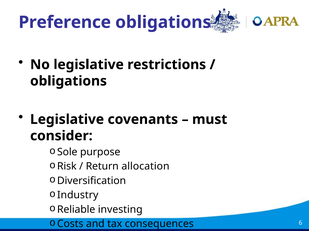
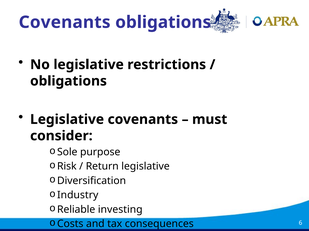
Preference at (65, 22): Preference -> Covenants
Return allocation: allocation -> legislative
